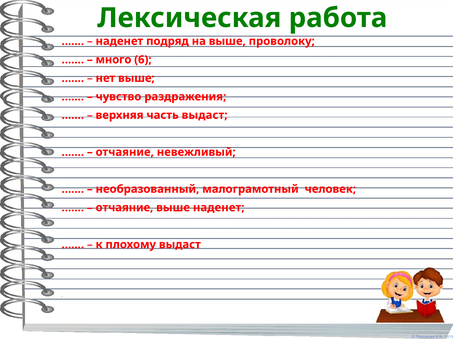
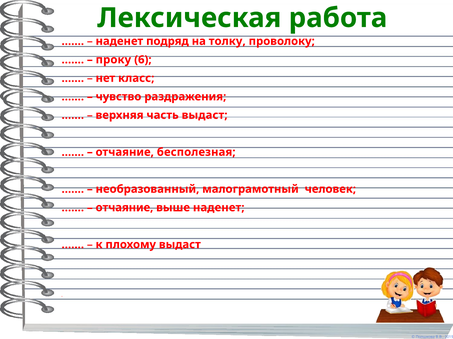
на выше: выше -> толку
много: много -> проку
нет выше: выше -> класс
невежливый: невежливый -> бесполезная
